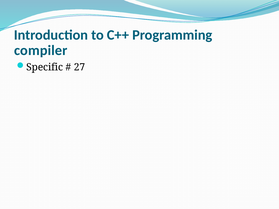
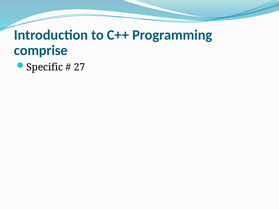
compiler: compiler -> comprise
